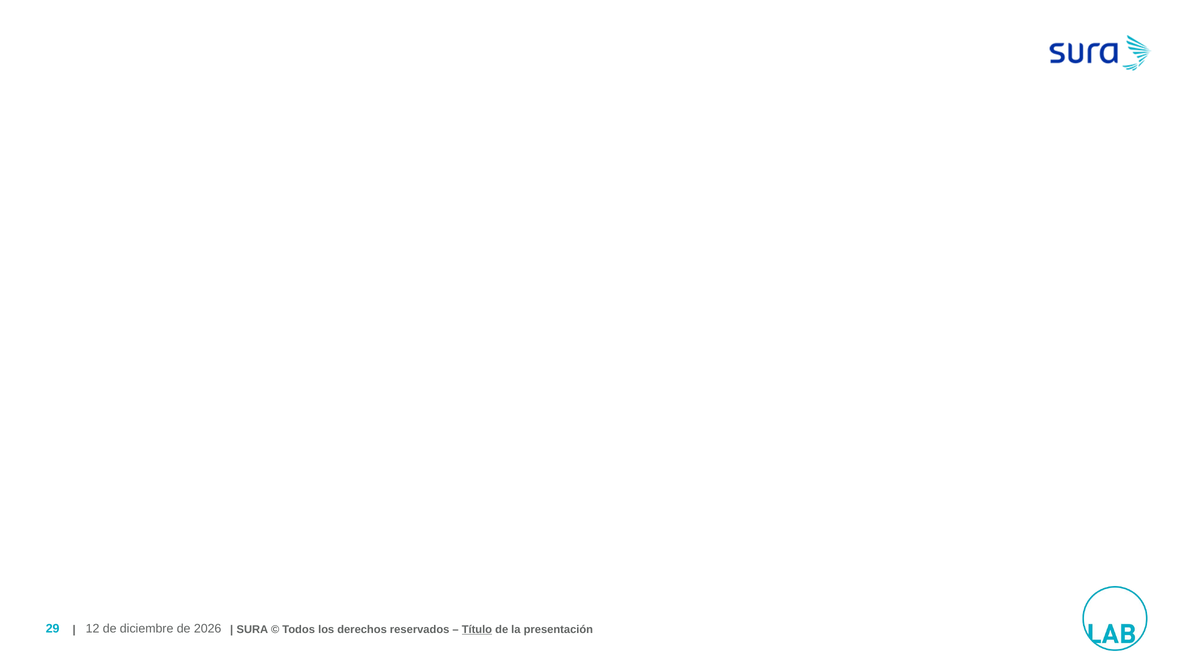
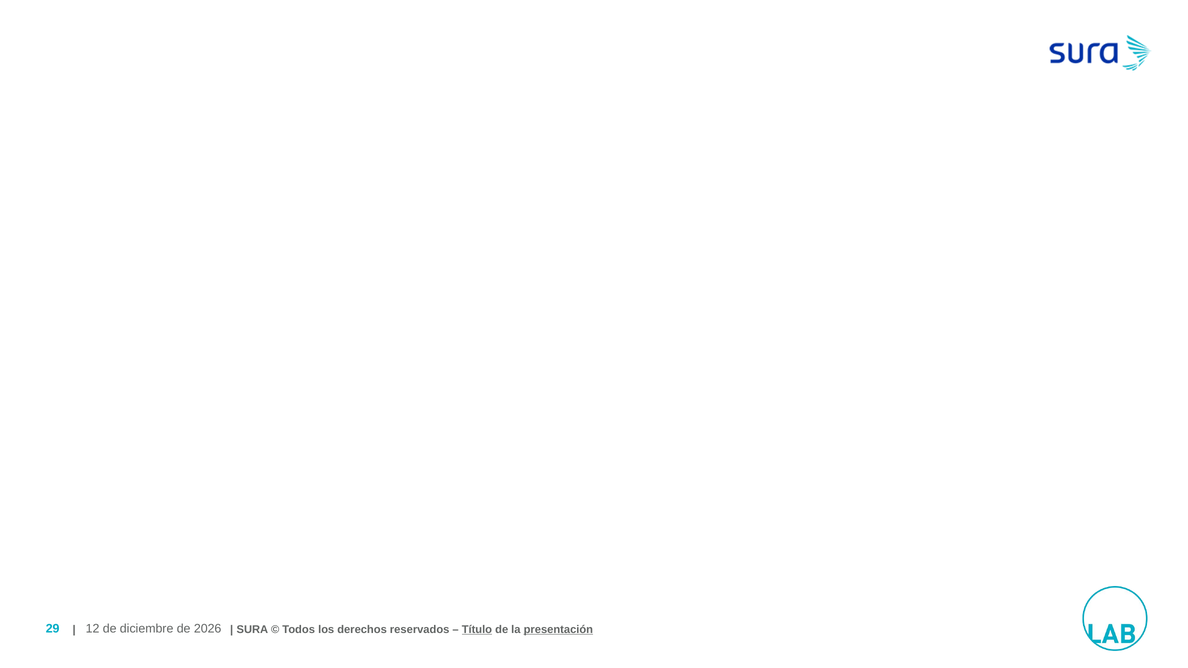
presentación underline: none -> present
